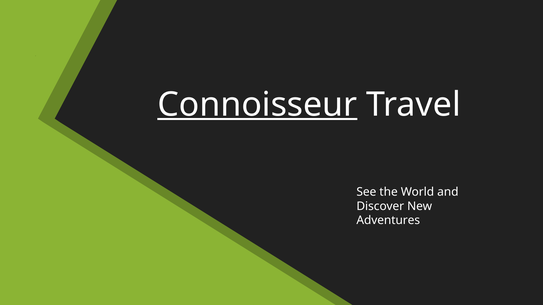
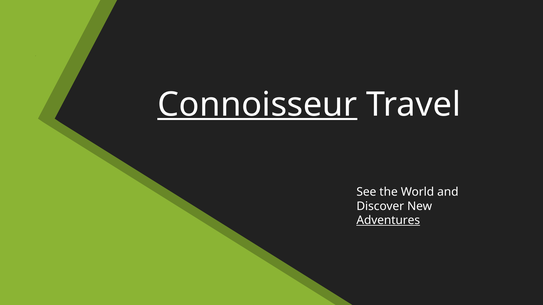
Adventures underline: none -> present
